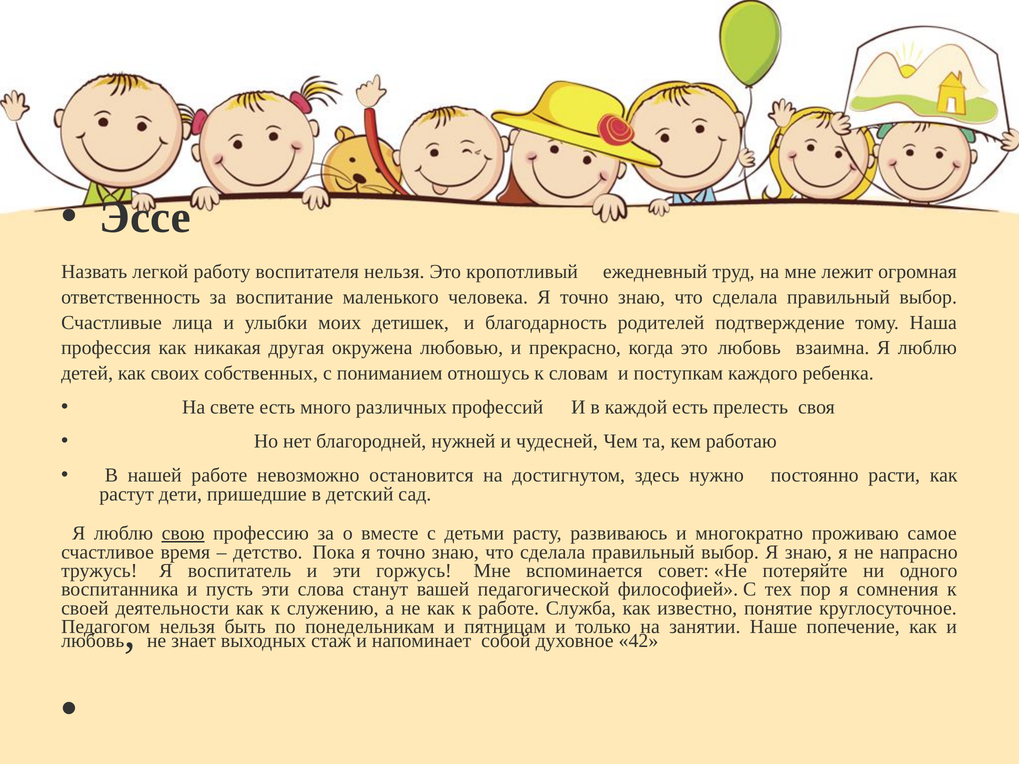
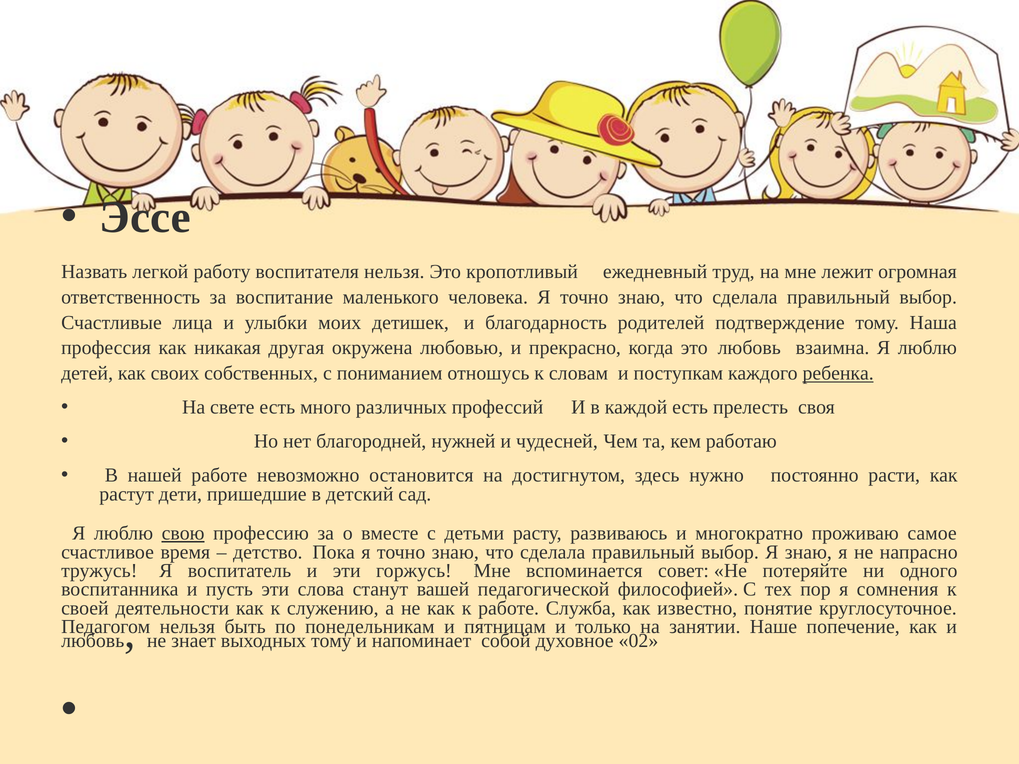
ребенка underline: none -> present
выходных стаж: стаж -> тому
42: 42 -> 02
